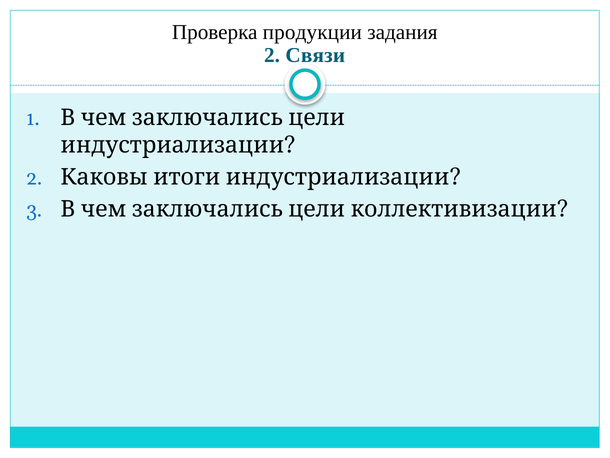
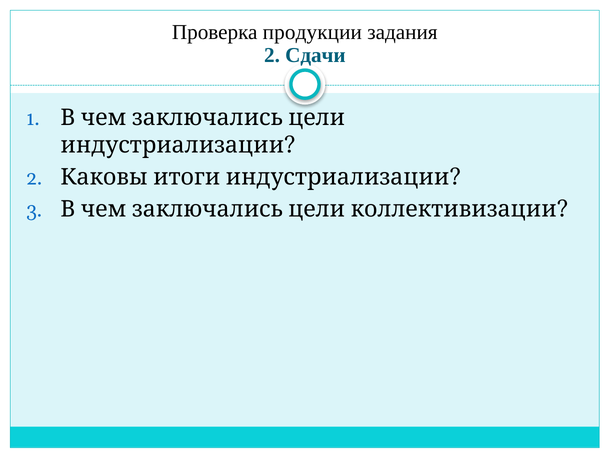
Связи: Связи -> Сдачи
